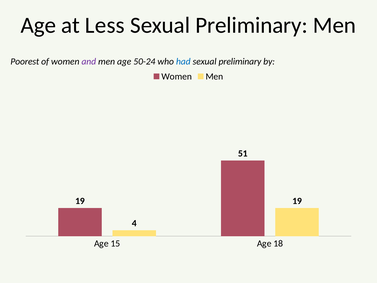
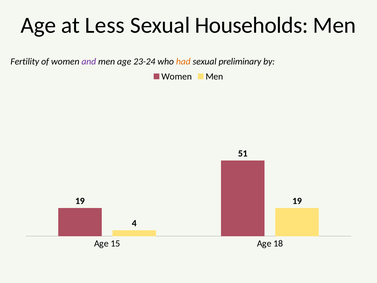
Preliminary at (251, 25): Preliminary -> Households
Poorest: Poorest -> Fertility
50-24: 50-24 -> 23-24
had colour: blue -> orange
